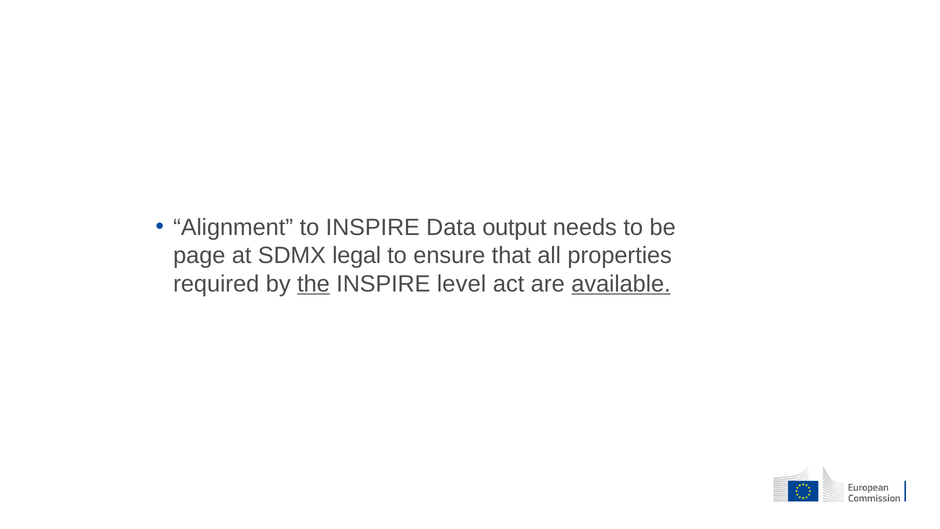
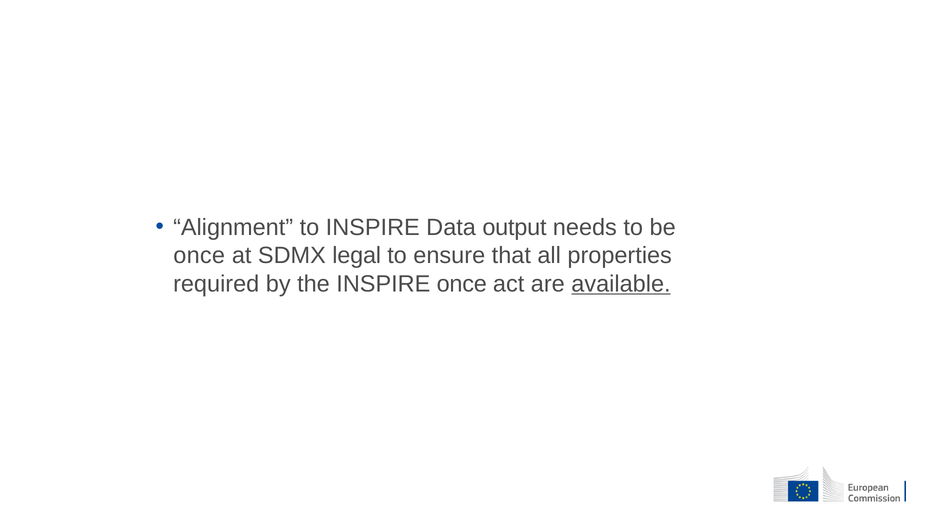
page at (199, 256): page -> once
the underline: present -> none
INSPIRE level: level -> once
